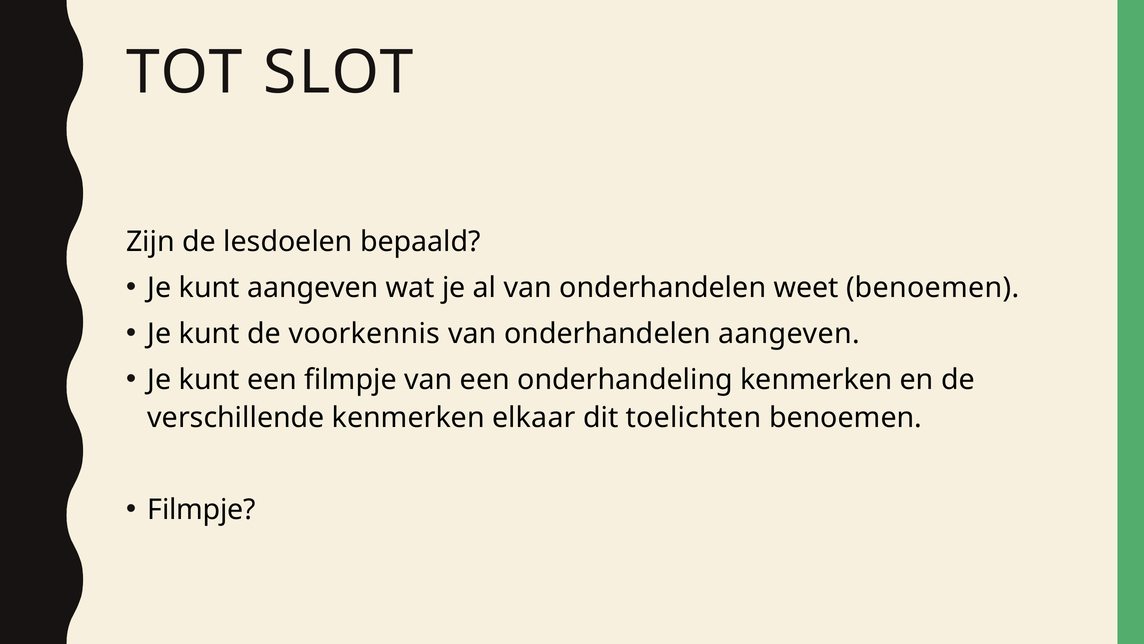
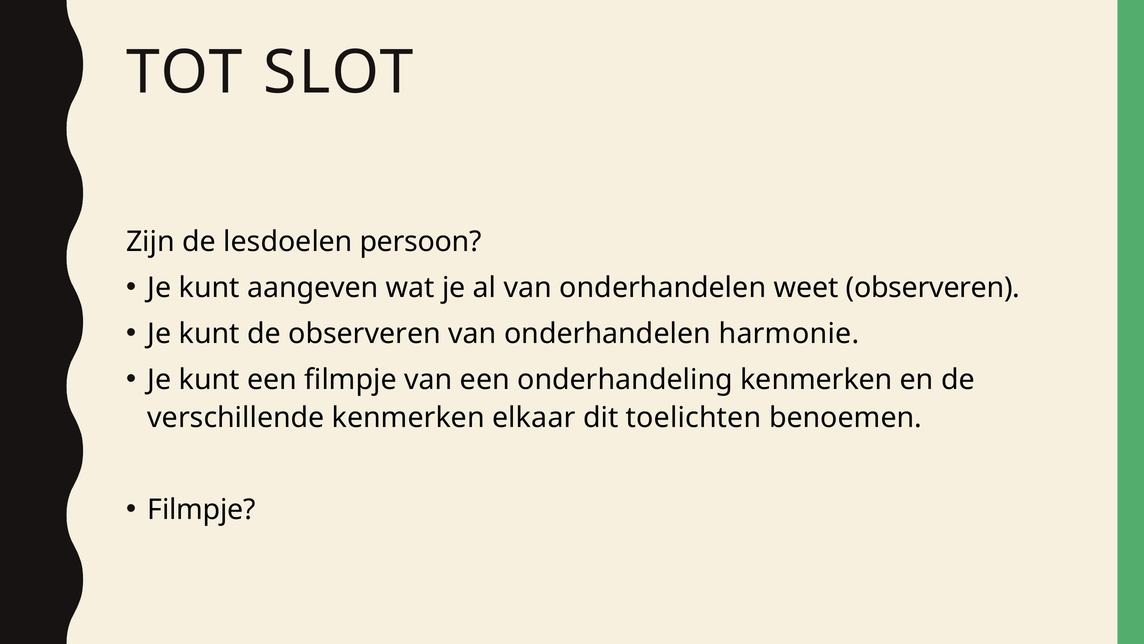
bepaald: bepaald -> persoon
weet benoemen: benoemen -> observeren
de voorkennis: voorkennis -> observeren
onderhandelen aangeven: aangeven -> harmonie
